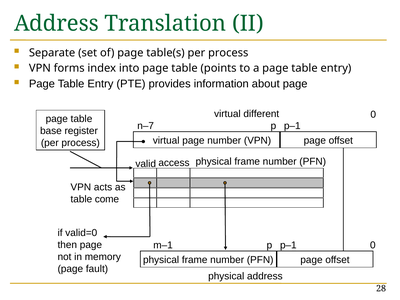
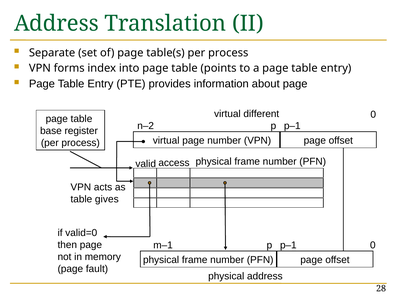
n–7: n–7 -> n–2
come: come -> gives
